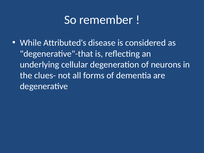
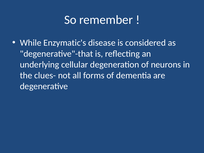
Attributed's: Attributed's -> Enzymatic's
